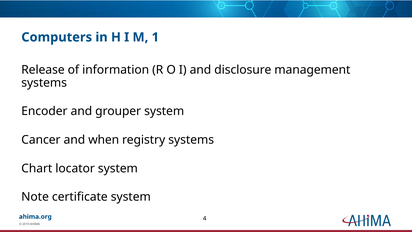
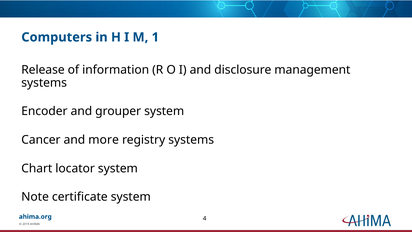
when: when -> more
